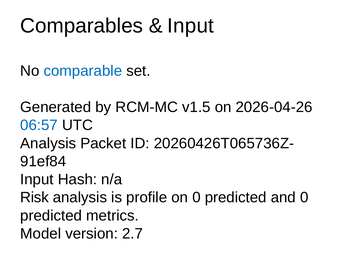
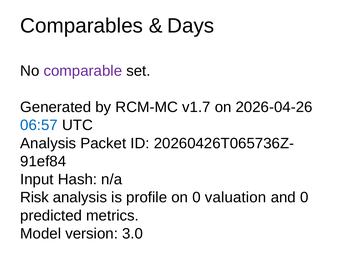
Input at (191, 26): Input -> Days
comparable colour: blue -> purple
v1.5: v1.5 -> v1.7
on 0 predicted: predicted -> valuation
2.7: 2.7 -> 3.0
